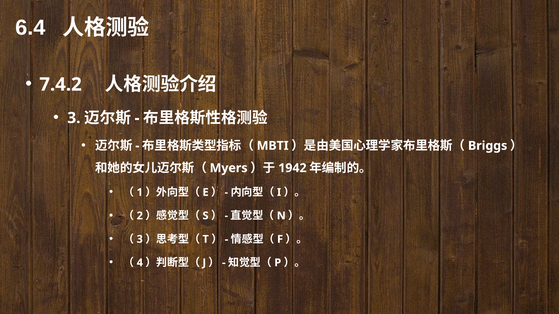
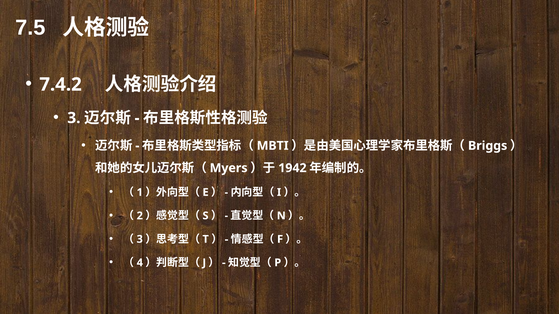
6.4: 6.4 -> 7.5
